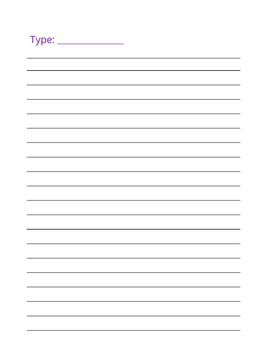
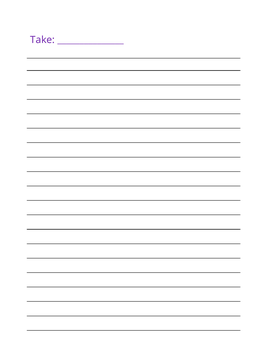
Type: Type -> Take
